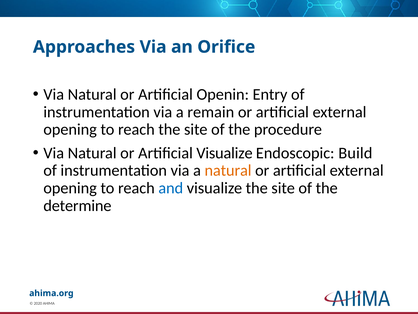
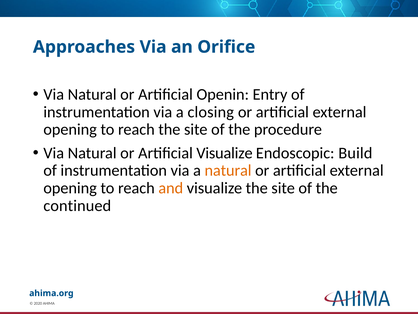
remain: remain -> closing
and colour: blue -> orange
determine: determine -> continued
